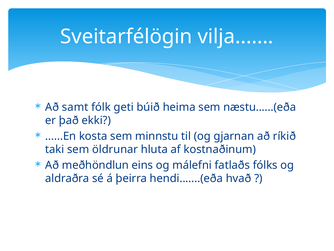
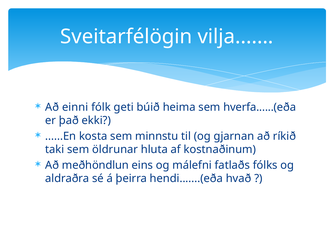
samt: samt -> einni
næstu......(eða: næstu......(eða -> hverfa......(eða
